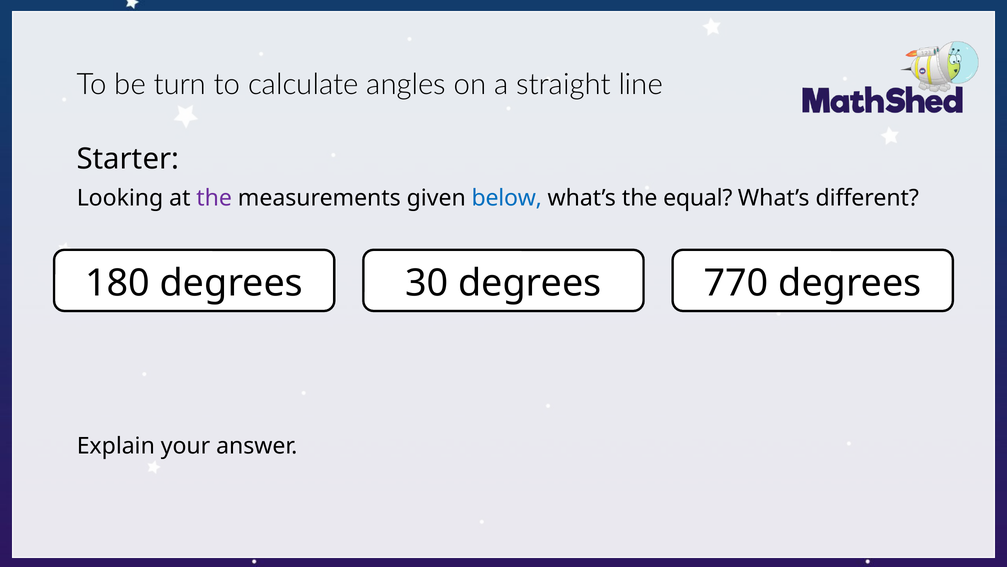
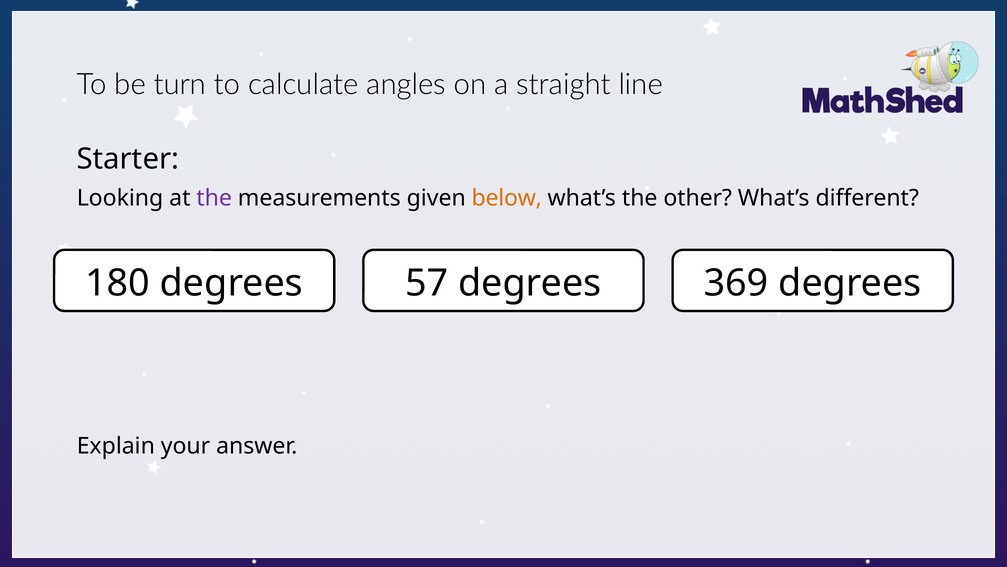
below colour: blue -> orange
equal: equal -> other
30: 30 -> 57
770: 770 -> 369
